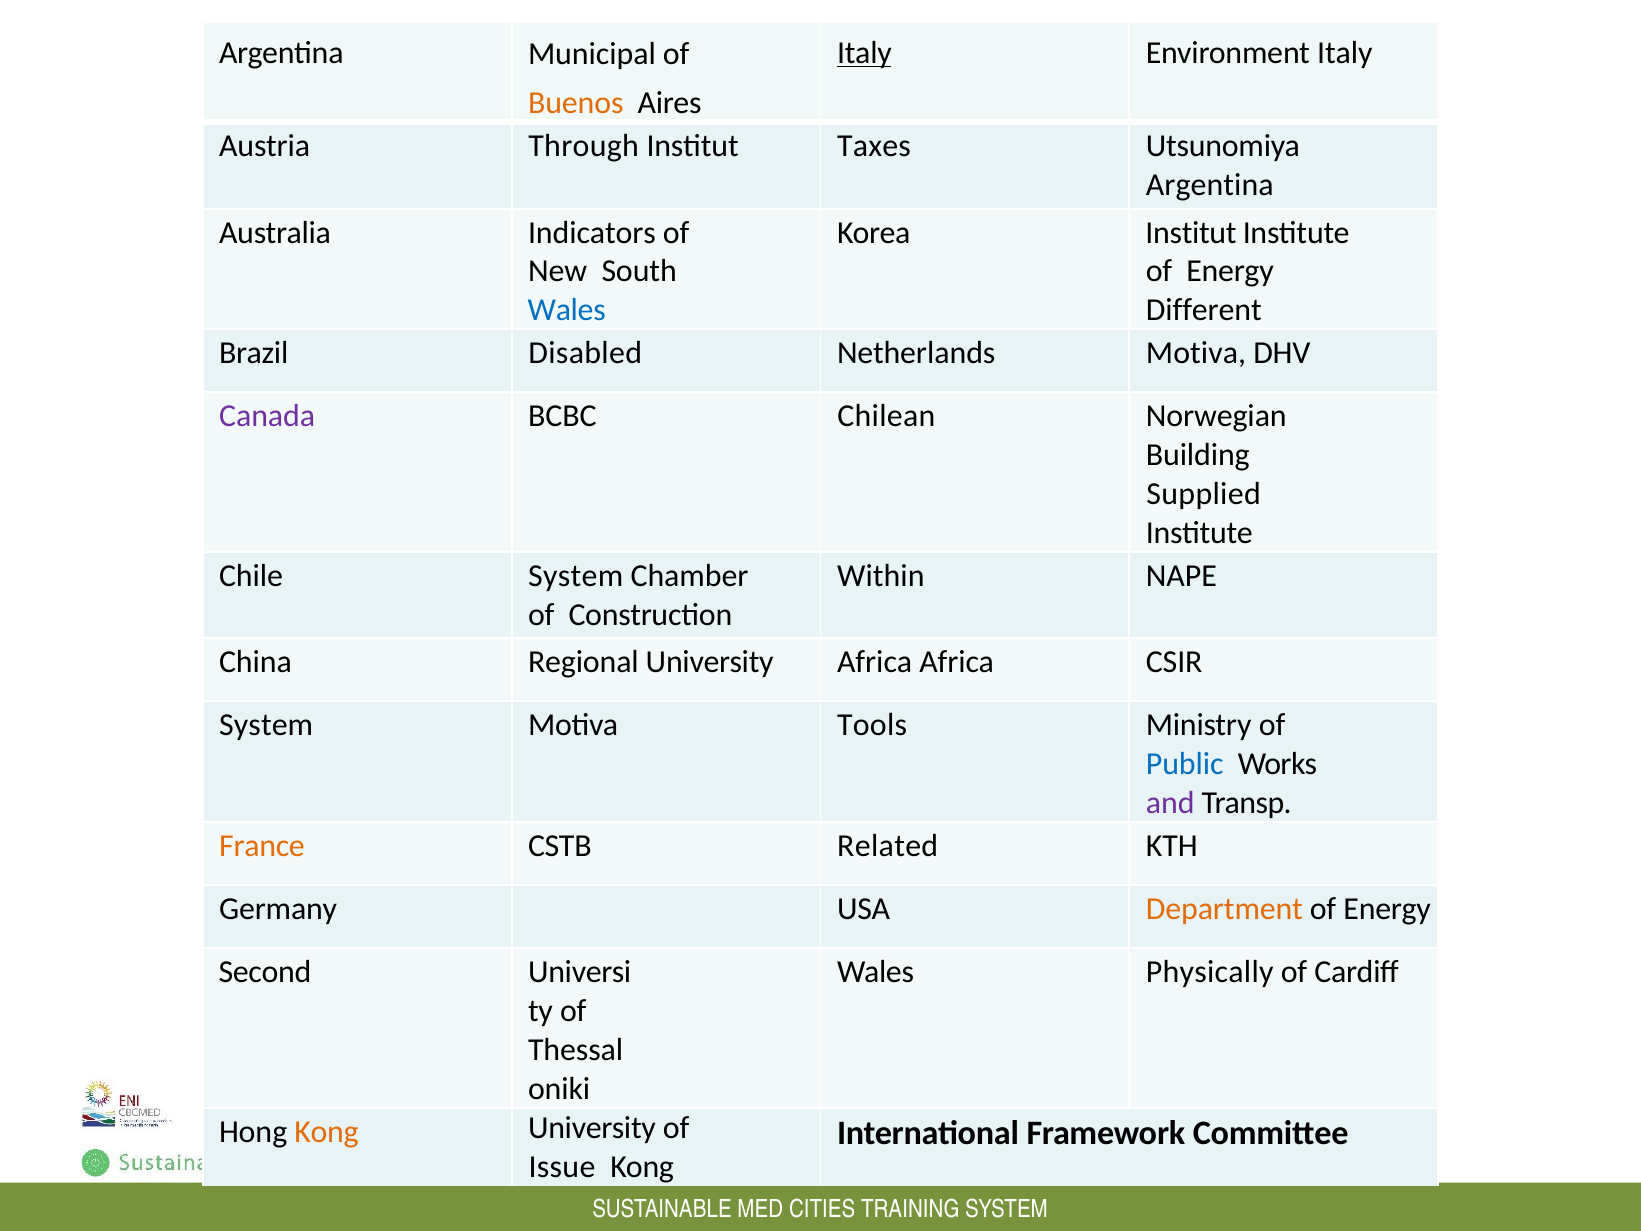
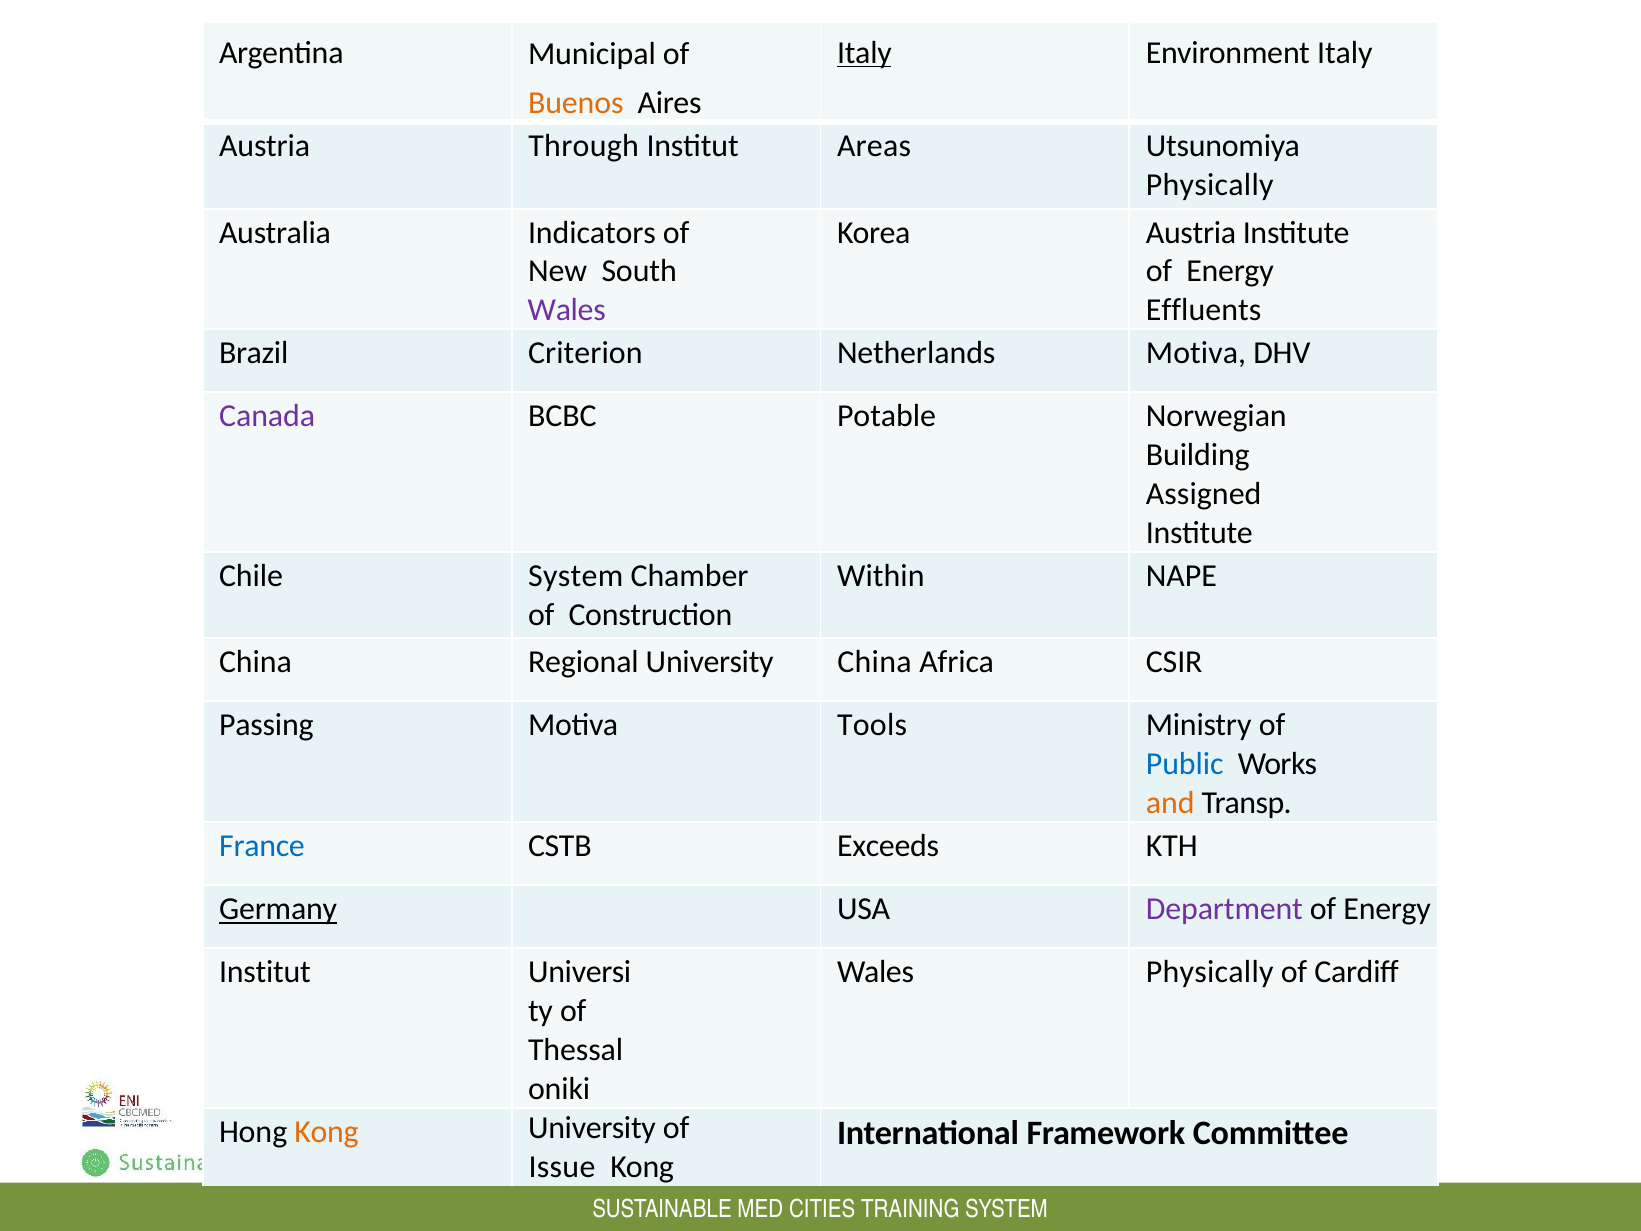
Taxes: Taxes -> Areas
Argentina at (1210, 185): Argentina -> Physically
Korea Institut: Institut -> Austria
Wales at (567, 310) colour: blue -> purple
Different: Different -> Effluents
Disabled: Disabled -> Criterion
Chilean: Chilean -> Potable
Supplied: Supplied -> Assigned
University Africa: Africa -> China
System at (266, 725): System -> Passing
and at (1170, 803) colour: purple -> orange
France colour: orange -> blue
Related: Related -> Exceeds
Germany underline: none -> present
Department colour: orange -> purple
Second at (265, 972): Second -> Institut
